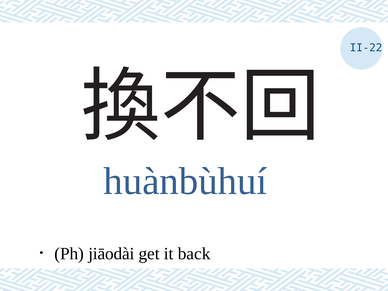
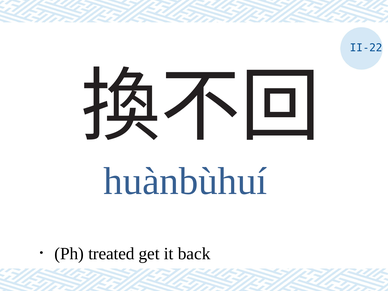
jiāodài: jiāodài -> treated
